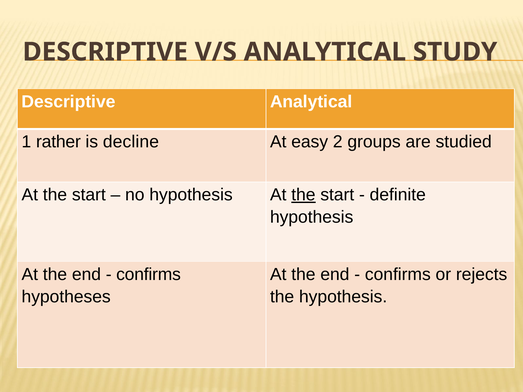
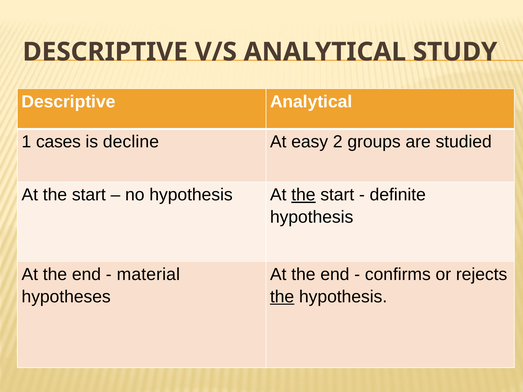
rather: rather -> cases
confirms at (149, 275): confirms -> material
the at (282, 297) underline: none -> present
